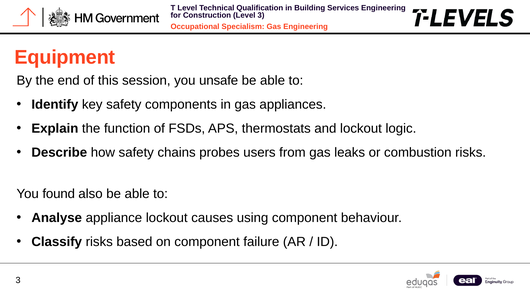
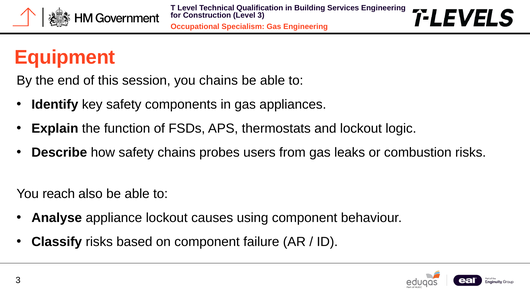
you unsafe: unsafe -> chains
found: found -> reach
